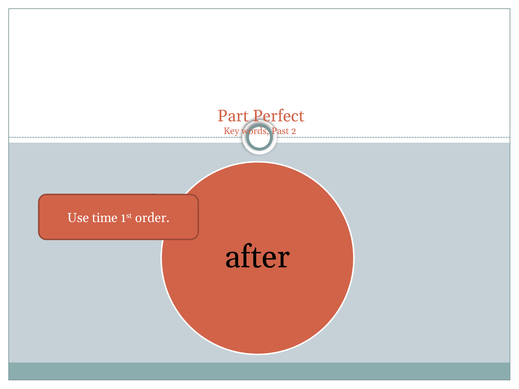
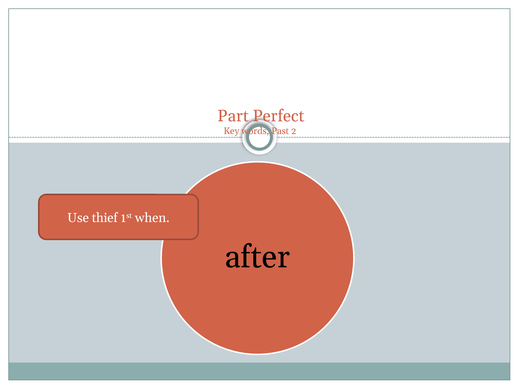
time: time -> thief
order: order -> when
